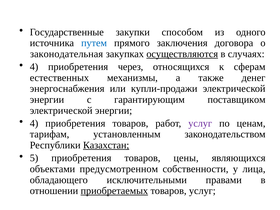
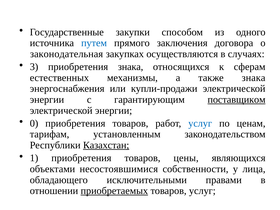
осуществляются underline: present -> none
4 at (34, 67): 4 -> 3
приобретения через: через -> знака
также денег: денег -> знака
поставщиком underline: none -> present
4 at (34, 123): 4 -> 0
услуг at (200, 123) colour: purple -> blue
5: 5 -> 1
предусмотренном: предусмотренном -> несостоявшимися
